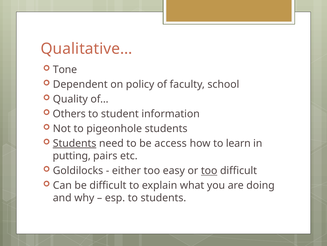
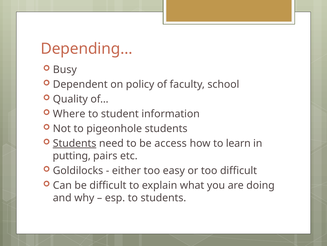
Qualitative…: Qualitative… -> Depending…
Tone: Tone -> Busy
Others: Others -> Where
too at (209, 170) underline: present -> none
